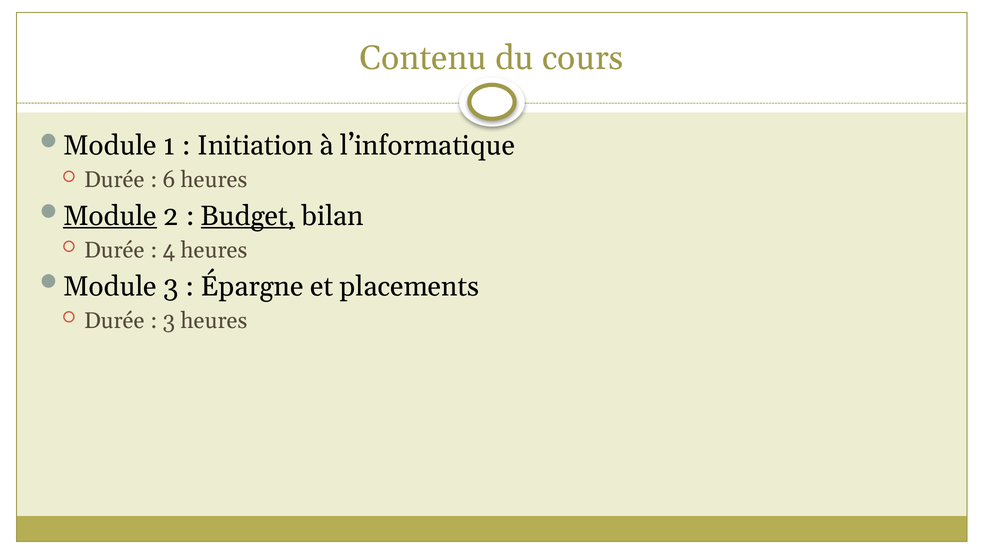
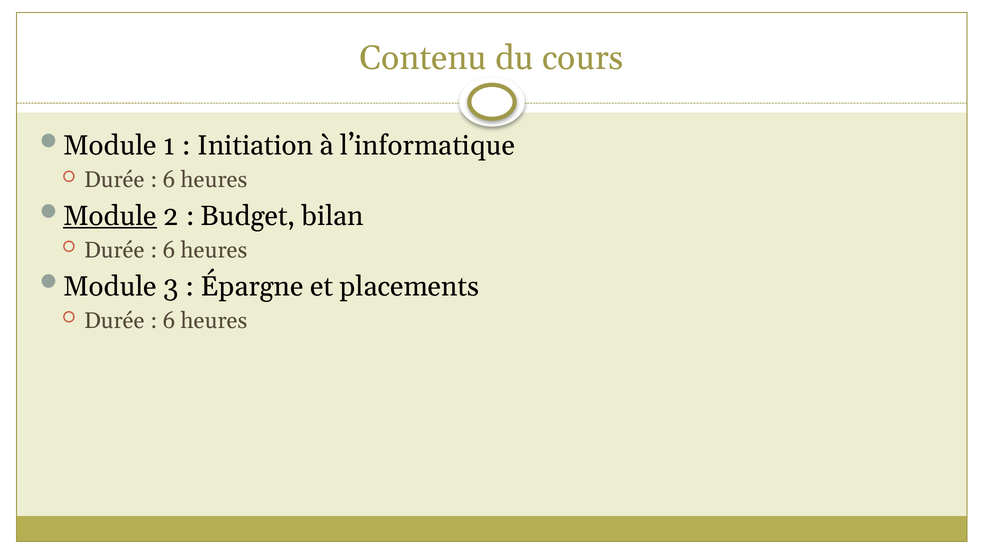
Budget underline: present -> none
4 at (169, 250): 4 -> 6
3 at (169, 320): 3 -> 6
